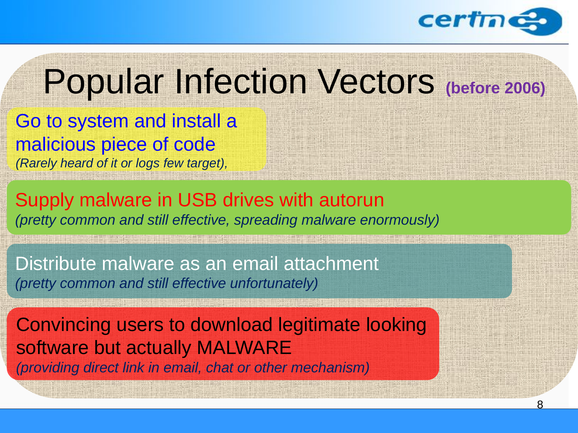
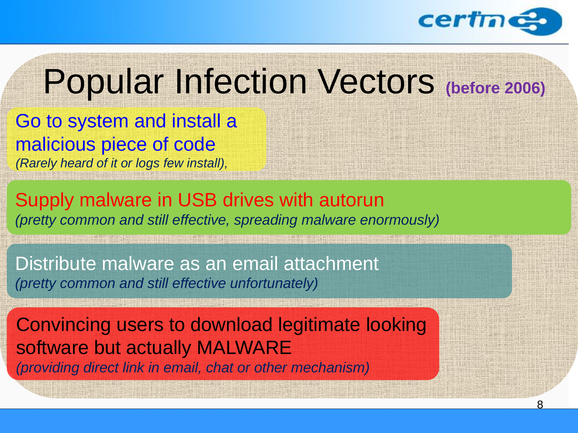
few target: target -> install
